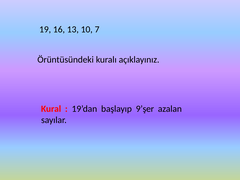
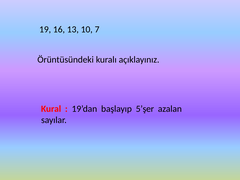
9’şer: 9’şer -> 5’şer
